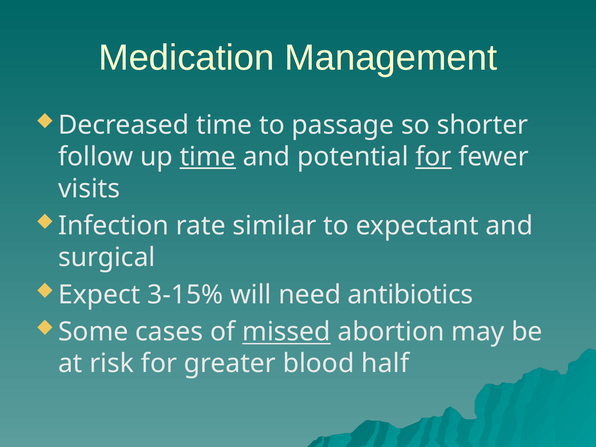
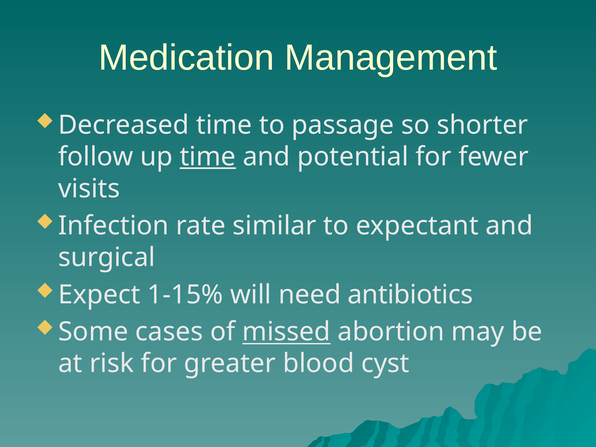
for at (433, 157) underline: present -> none
3-15%: 3-15% -> 1-15%
half: half -> cyst
